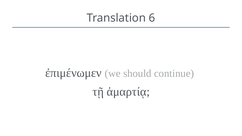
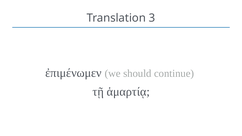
6: 6 -> 3
